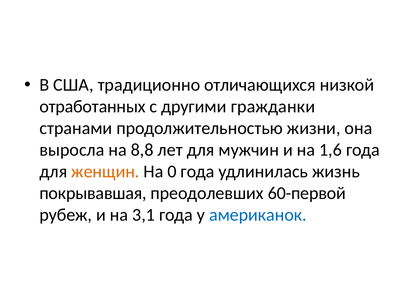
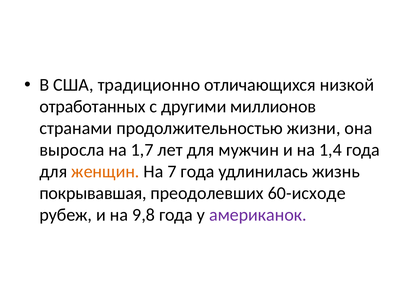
гражданки: гражданки -> миллионов
8,8: 8,8 -> 1,7
1,6: 1,6 -> 1,4
0: 0 -> 7
60-первой: 60-первой -> 60-исходе
3,1: 3,1 -> 9,8
американок colour: blue -> purple
